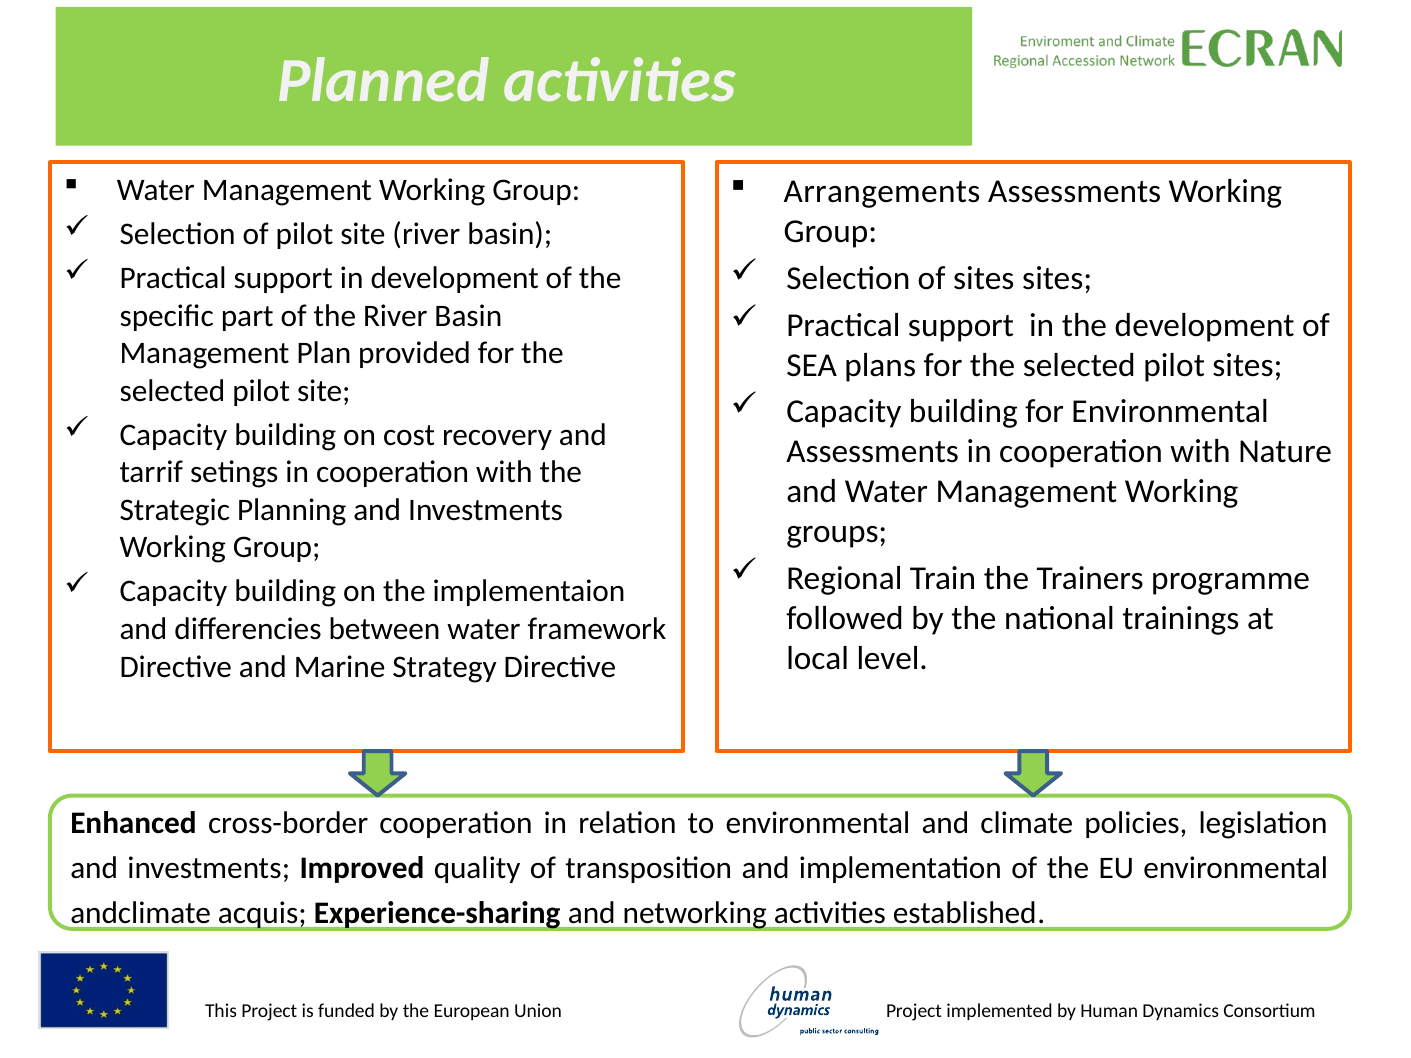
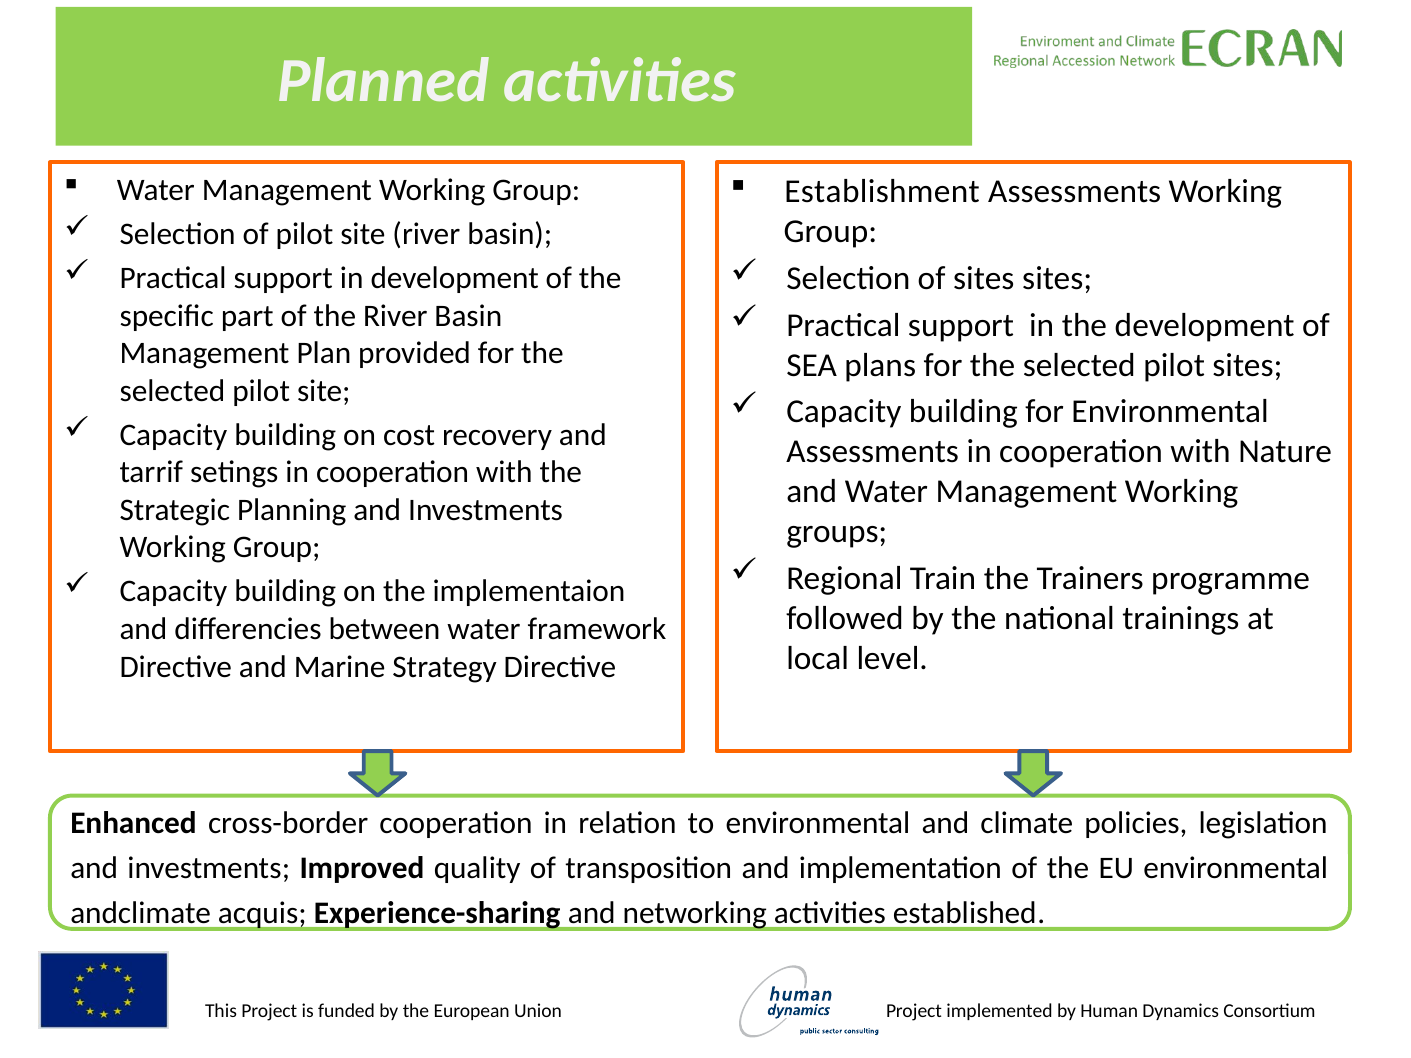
Arrangements: Arrangements -> Establishment
